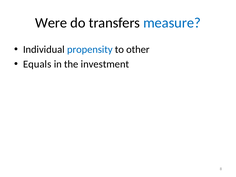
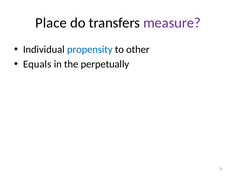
Were: Were -> Place
measure colour: blue -> purple
investment: investment -> perpetually
